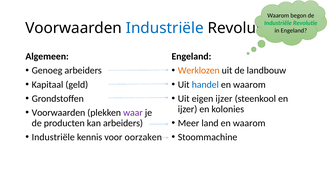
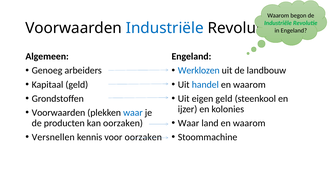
Werklozen colour: orange -> blue
eigen ijzer: ijzer -> geld
waar at (133, 112) colour: purple -> blue
Meer at (189, 123): Meer -> Waar
kan arbeiders: arbeiders -> oorzaken
Industriële at (53, 137): Industriële -> Versnellen
